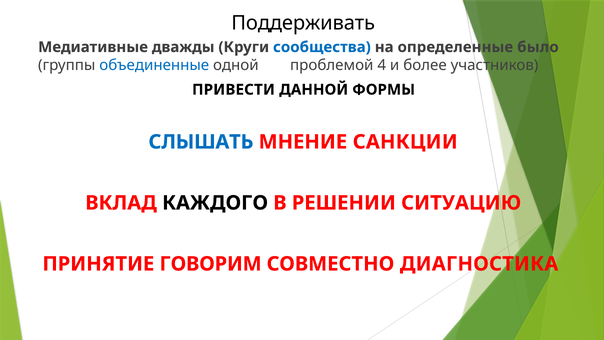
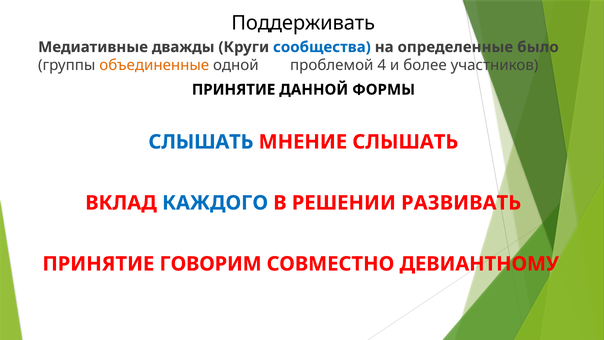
объединенные colour: blue -> orange
ПРИВЕСТИ at (233, 90): ПРИВЕСТИ -> ПРИНЯТИЕ
МНЕНИЕ САНКЦИИ: САНКЦИИ -> СЛЫШАТЬ
КАЖДОГО colour: black -> blue
СИТУАЦИЮ: СИТУАЦИЮ -> РАЗВИВАТЬ
ДИАГНОСТИКА: ДИАГНОСТИКА -> ДЕВИАНТНОМУ
